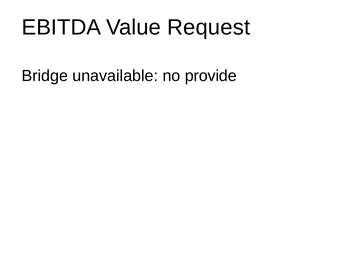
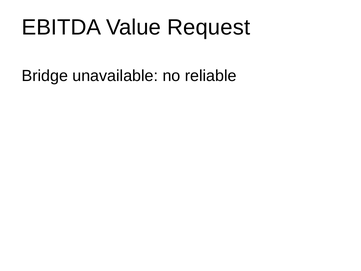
provide: provide -> reliable
